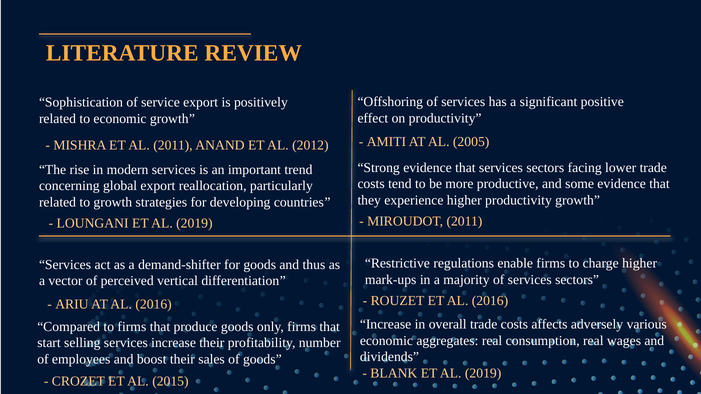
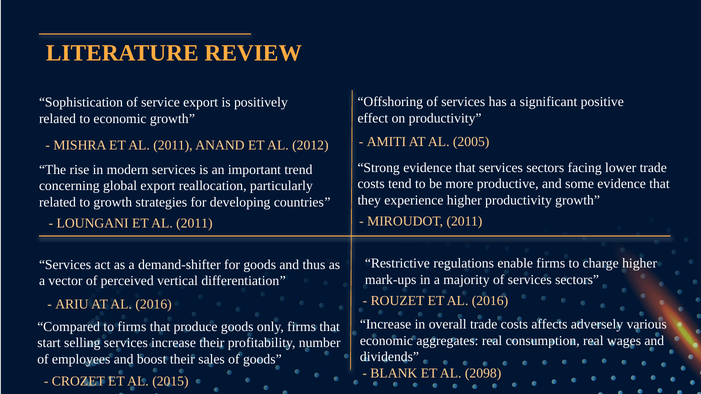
LOUNGANI ET AL 2019: 2019 -> 2011
BLANK ET AL 2019: 2019 -> 2098
